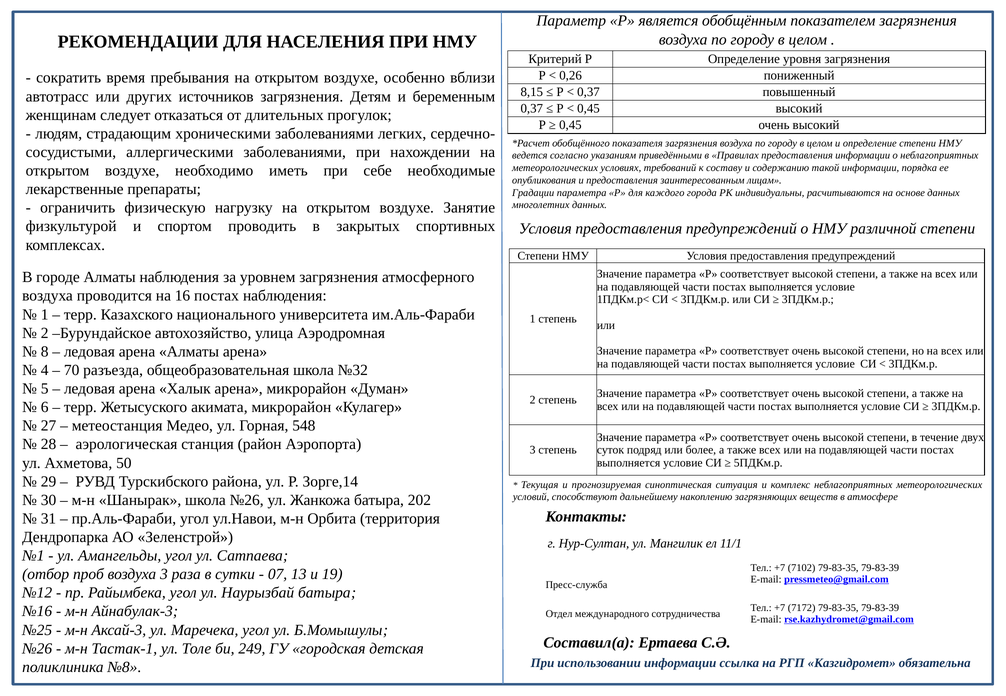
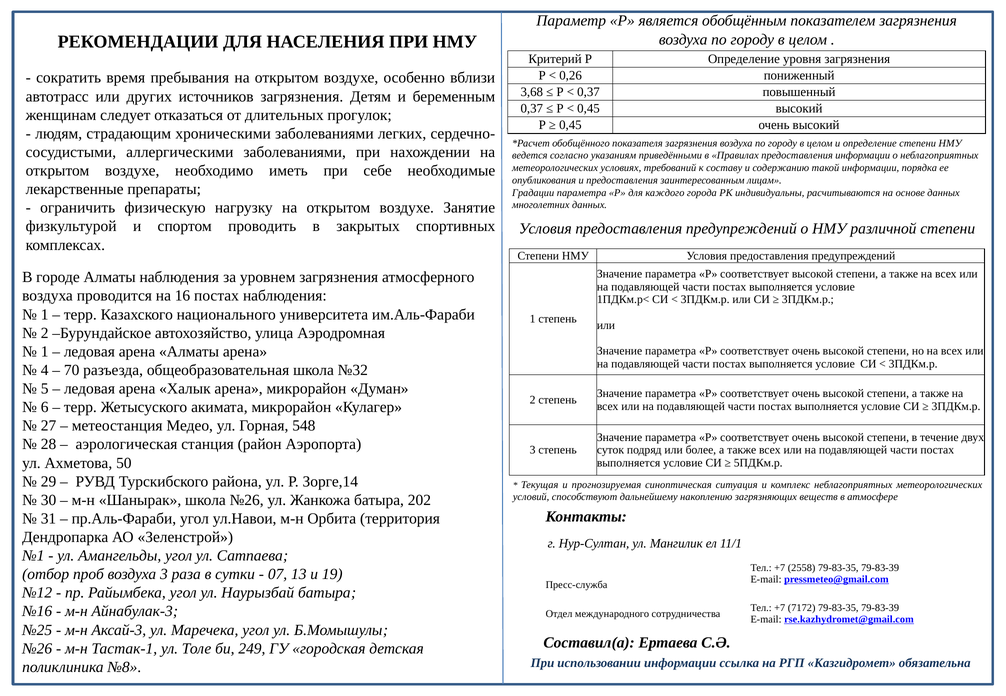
8,15: 8,15 -> 3,68
8 at (45, 352): 8 -> 1
7102: 7102 -> 2558
